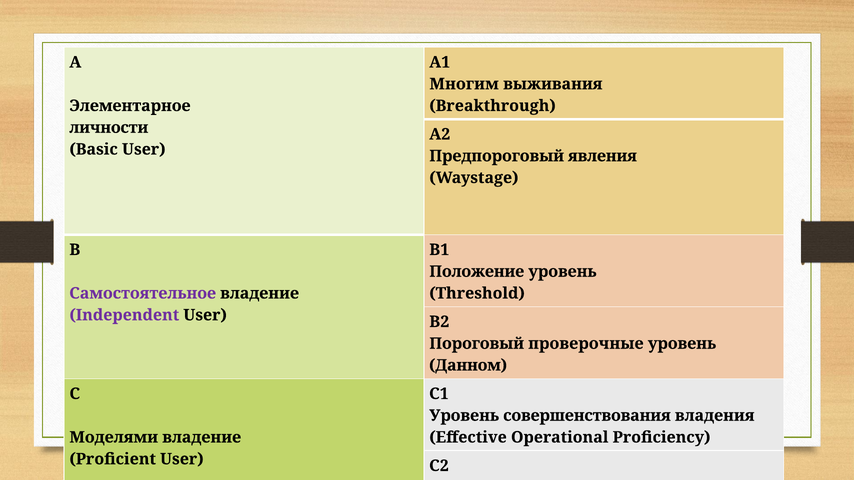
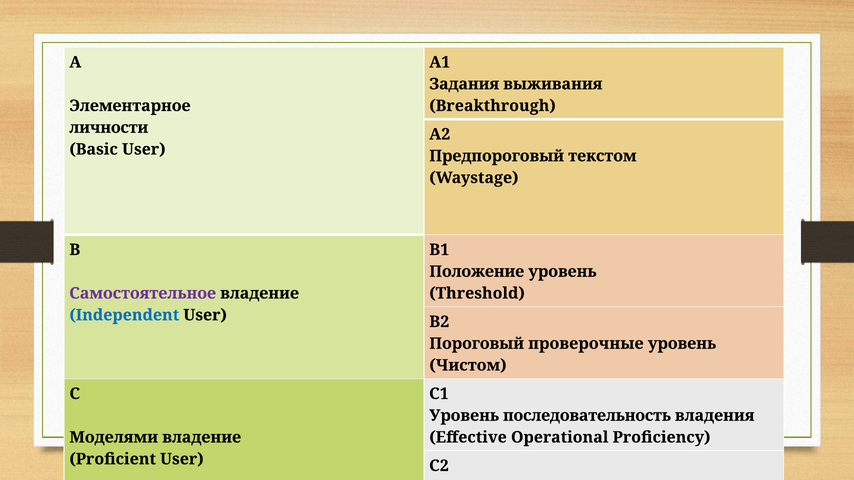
Многим: Многим -> Задания
явления: явления -> текстом
Independent colour: purple -> blue
Данном: Данном -> Чистом
совершенствования: совершенствования -> последовательность
